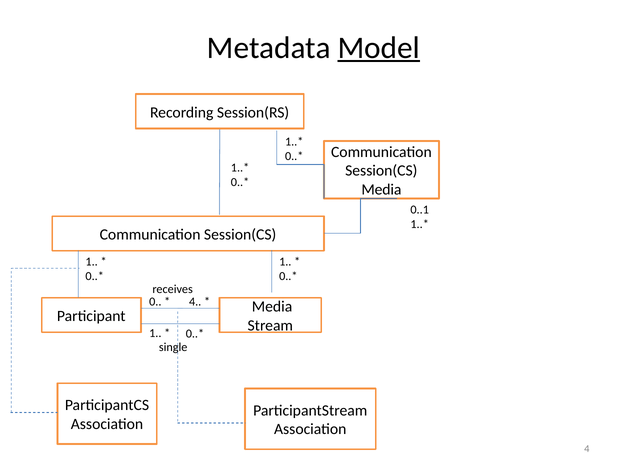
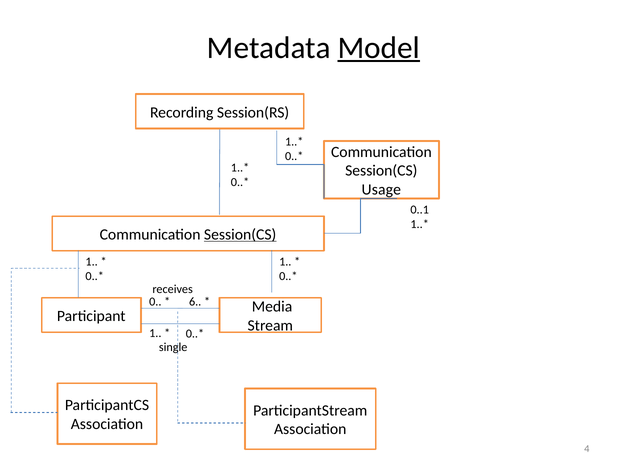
Media at (381, 190): Media -> Usage
Session(CS at (240, 235) underline: none -> present
4 at (195, 302): 4 -> 6
